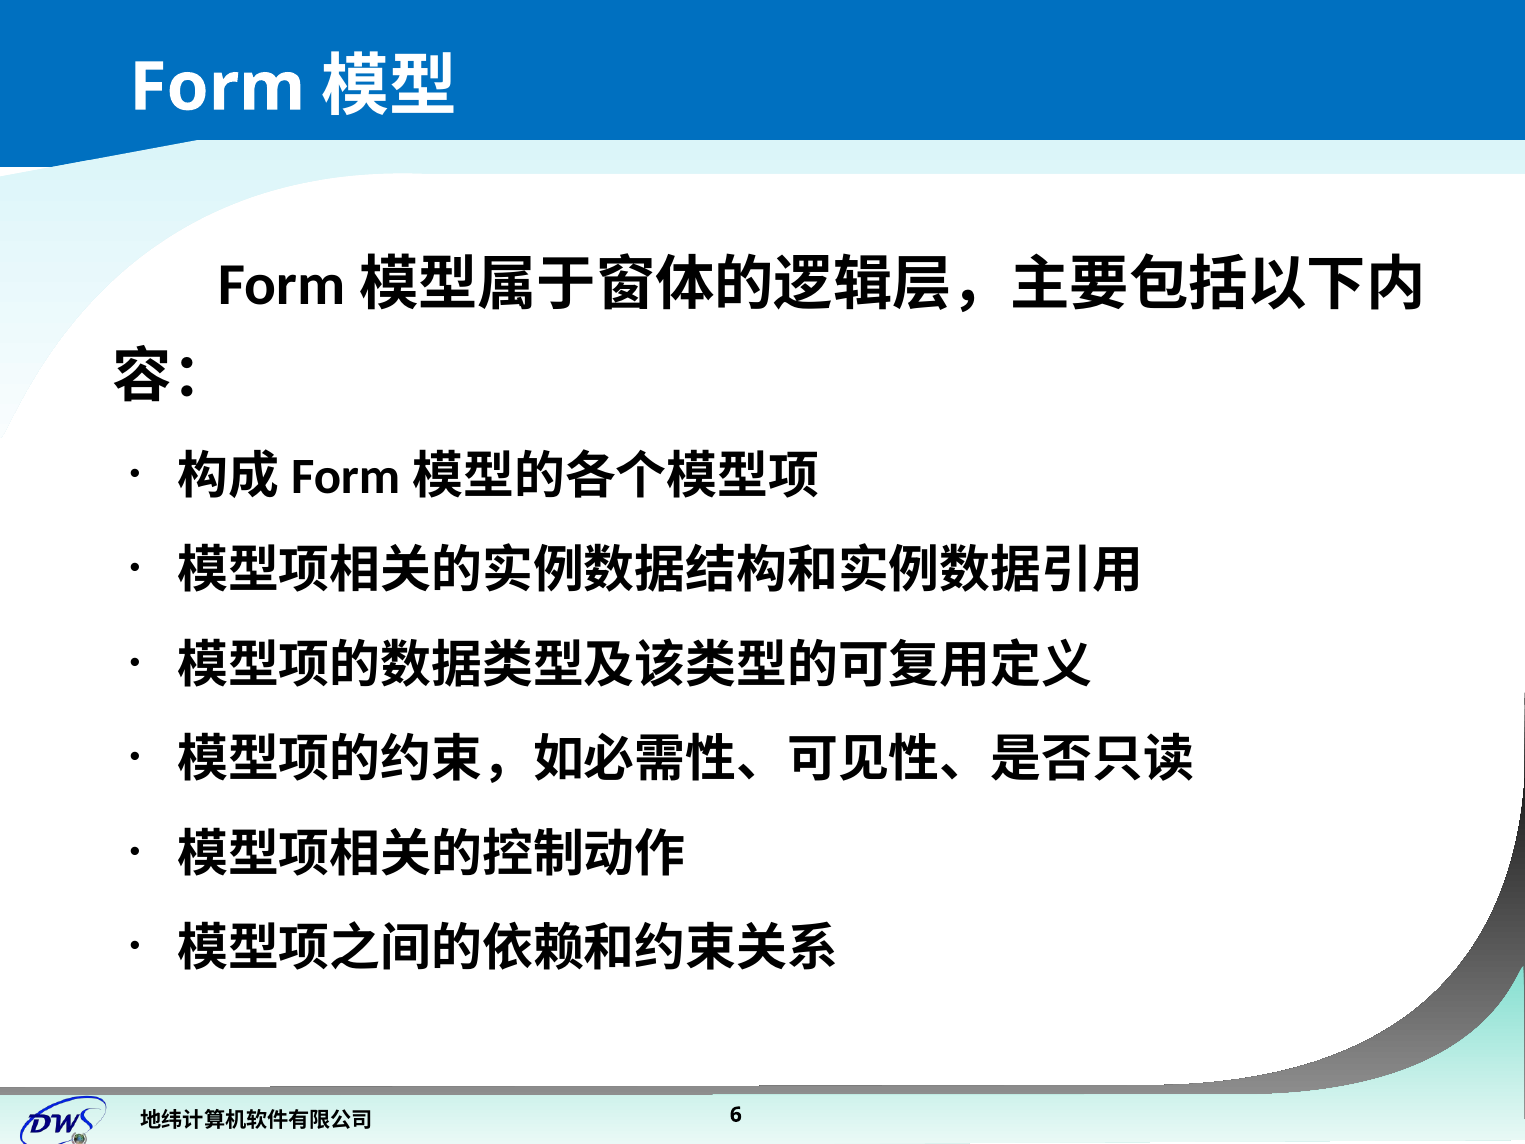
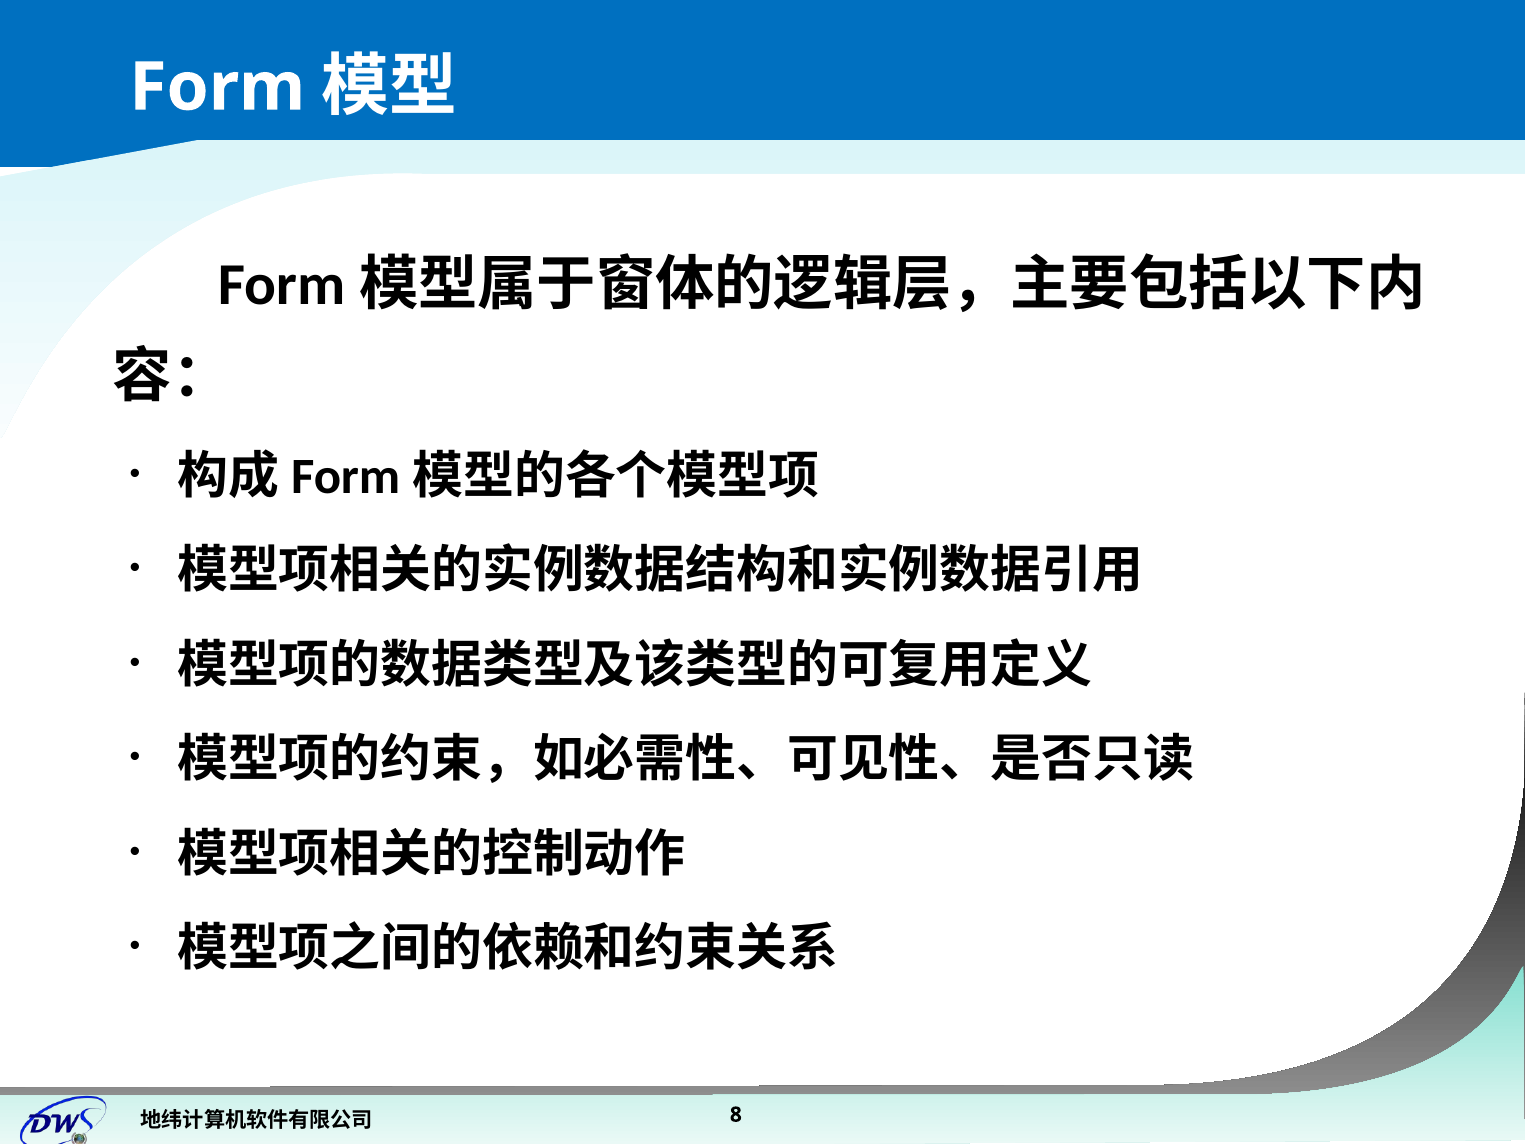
6: 6 -> 8
